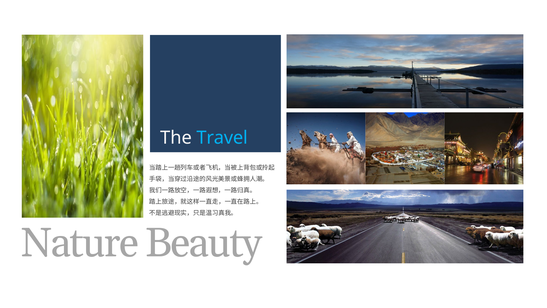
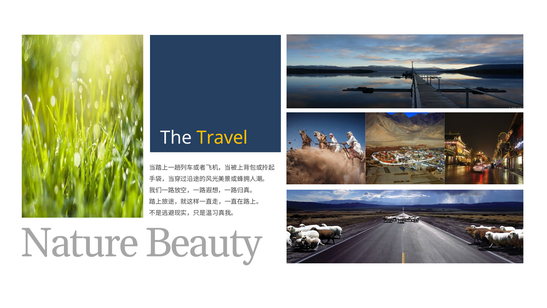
Travel colour: light blue -> yellow
